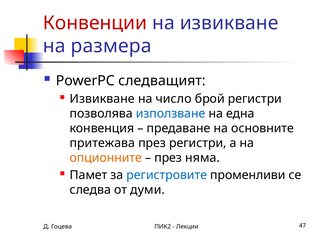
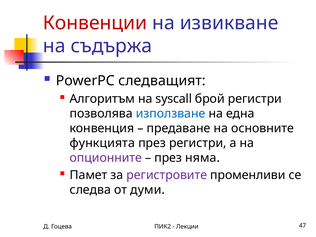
размера: размера -> съдържа
Извикване at (102, 99): Извикване -> Алгоритъм
число: число -> syscall
притежава: притежава -> функцията
опционните colour: orange -> purple
регистровите colour: blue -> purple
